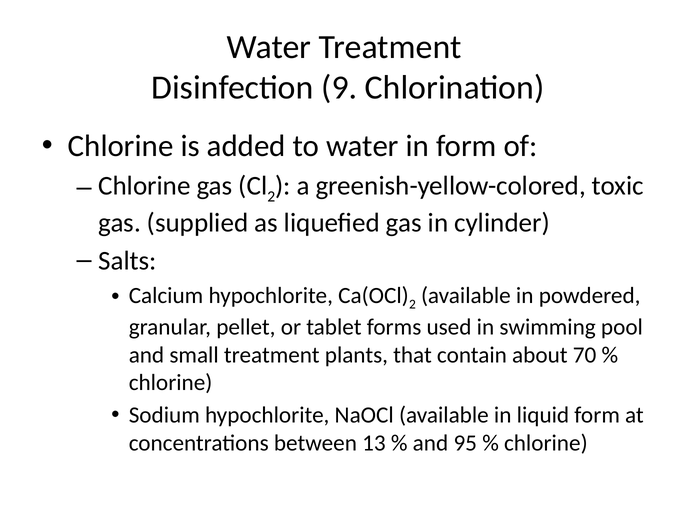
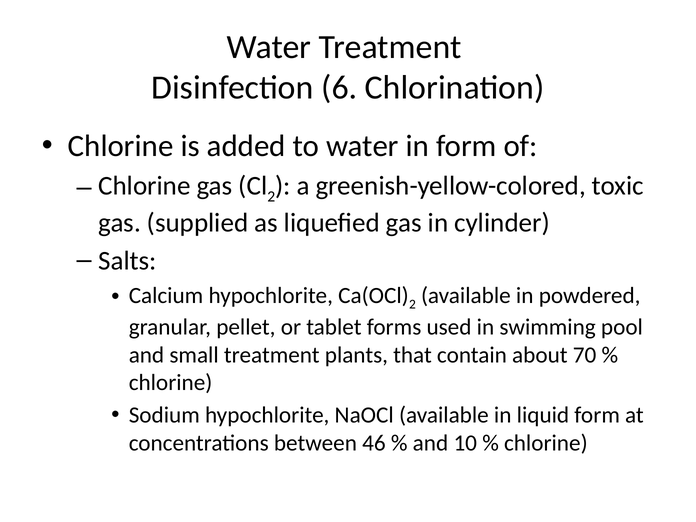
9: 9 -> 6
13: 13 -> 46
95: 95 -> 10
